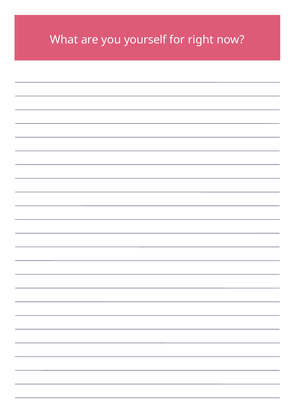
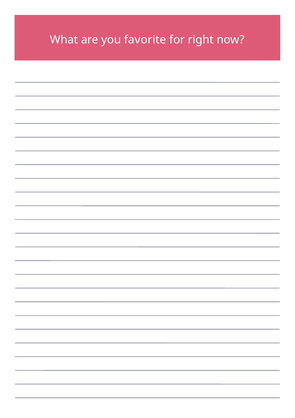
yourself: yourself -> favorite
